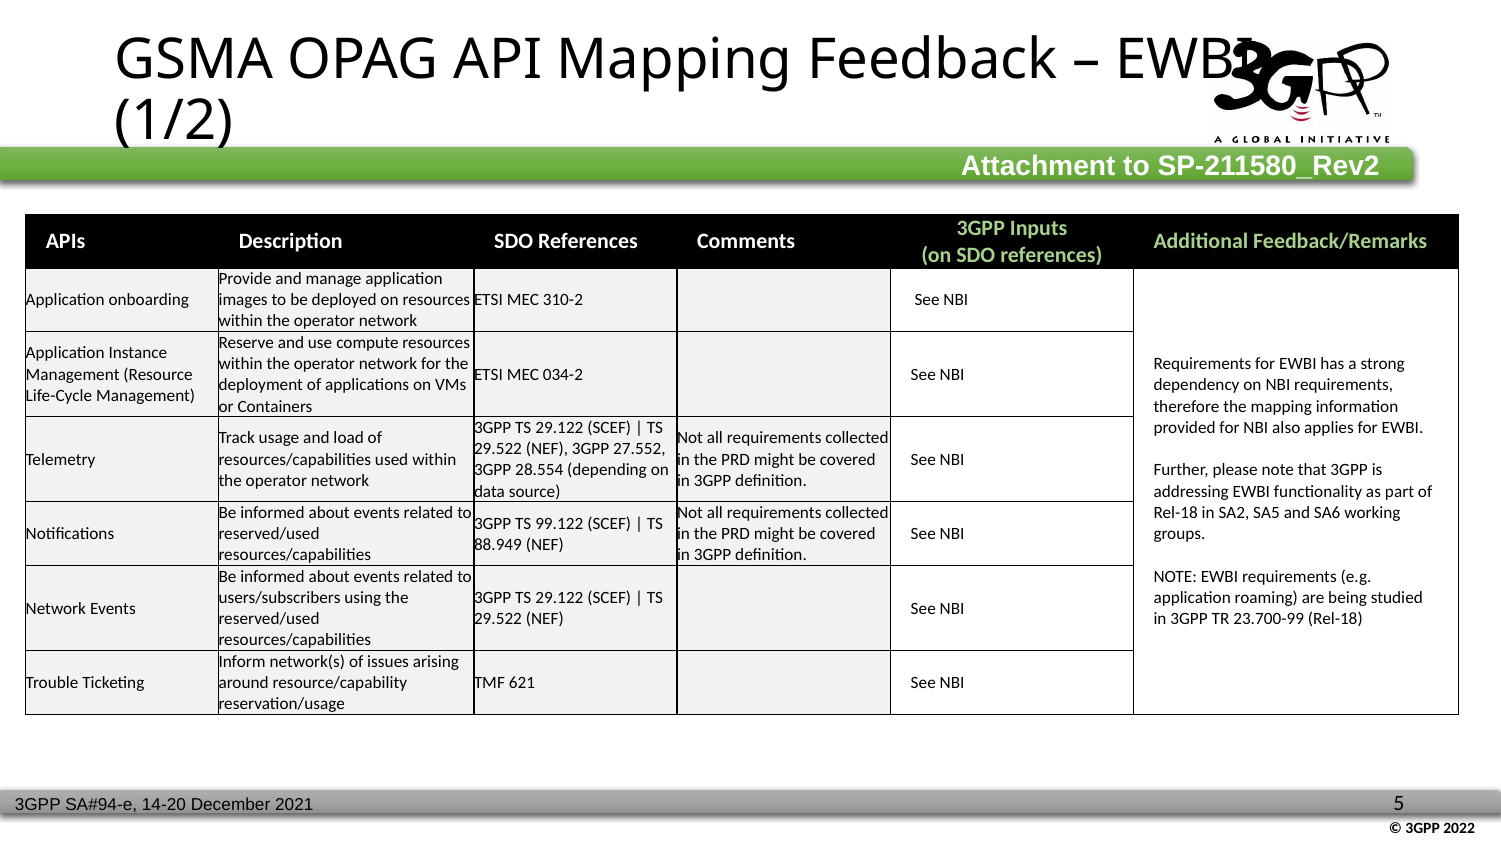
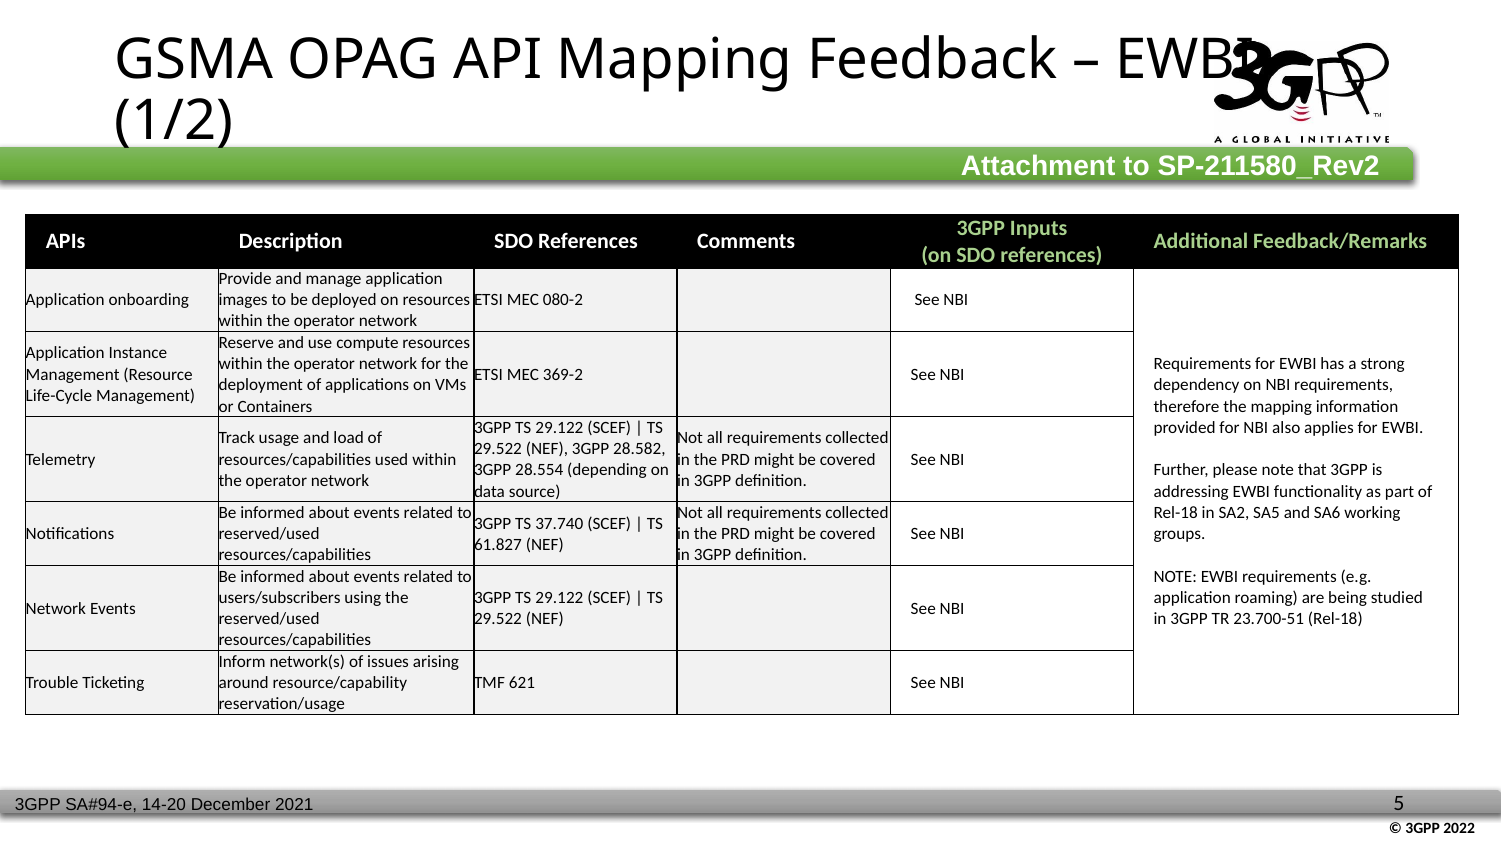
310-2: 310-2 -> 080-2
034-2: 034-2 -> 369-2
27.552: 27.552 -> 28.582
99.122: 99.122 -> 37.740
88.949: 88.949 -> 61.827
23.700-99: 23.700-99 -> 23.700-51
